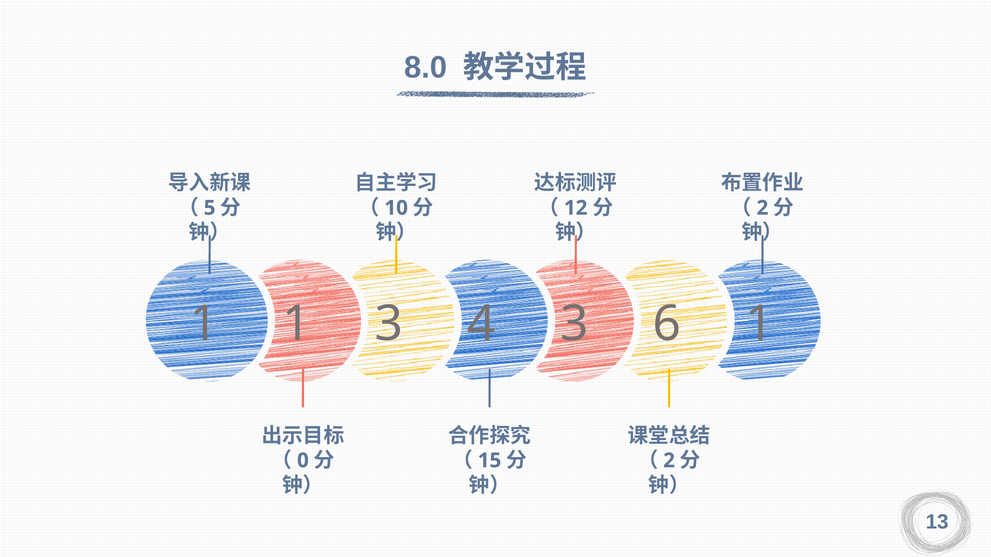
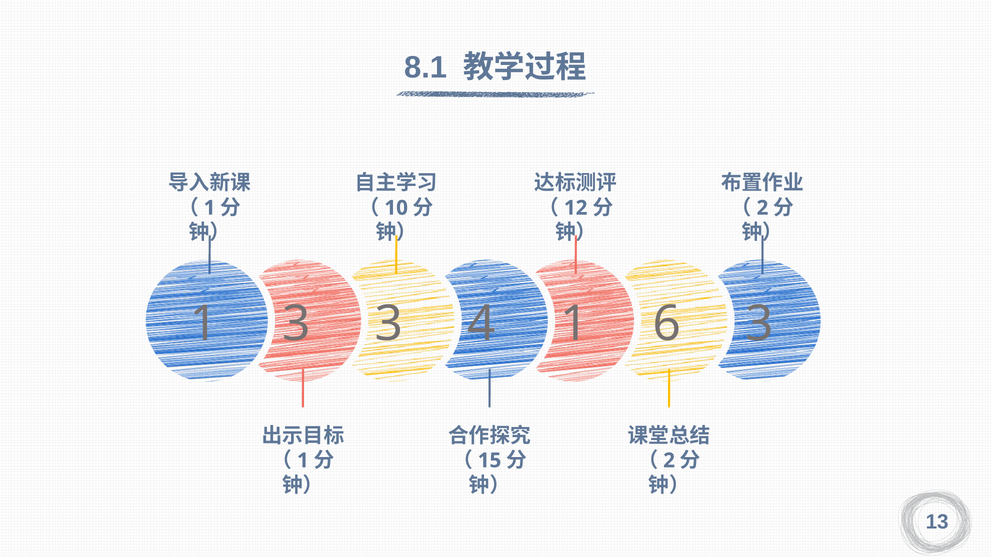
8.0: 8.0 -> 8.1
5 at (210, 208): 5 -> 1
1 1: 1 -> 3
4 3: 3 -> 1
6 1: 1 -> 3
0 at (303, 461): 0 -> 1
